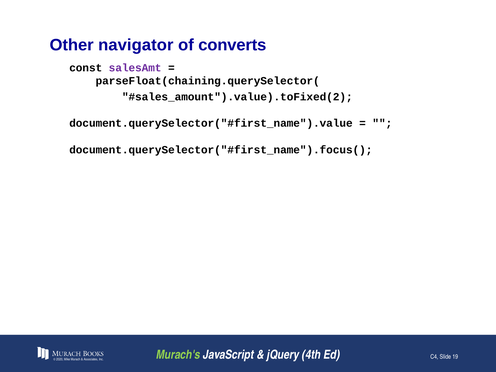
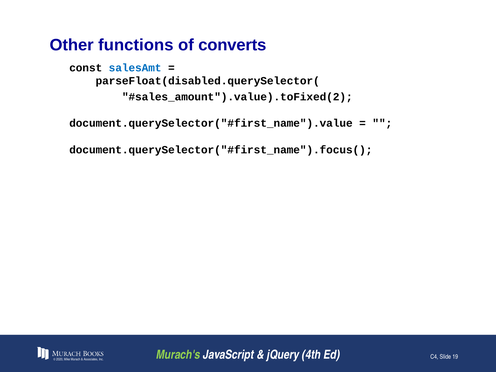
navigator: navigator -> functions
salesAmt colour: purple -> blue
parseFloat(chaining.querySelector(: parseFloat(chaining.querySelector( -> parseFloat(disabled.querySelector(
